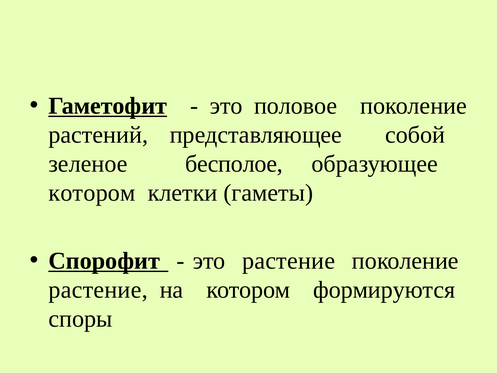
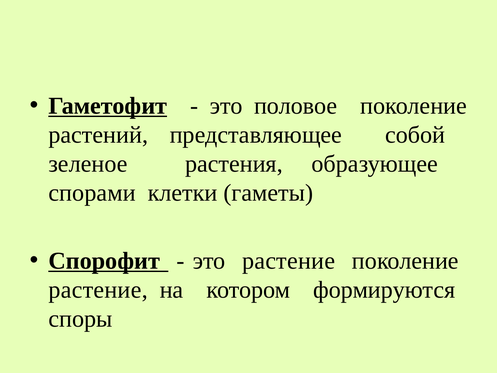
бесполое: бесполое -> растения
котором at (92, 193): котором -> спорами
